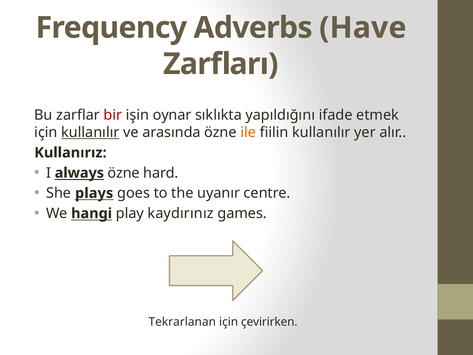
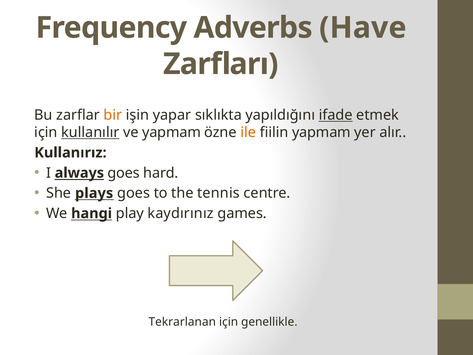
bir colour: red -> orange
oynar: oynar -> yapar
ifade underline: none -> present
ve arasında: arasında -> yapmam
fiilin kullanılır: kullanılır -> yapmam
always özne: özne -> goes
uyanır: uyanır -> tennis
çevirirken: çevirirken -> genellikle
